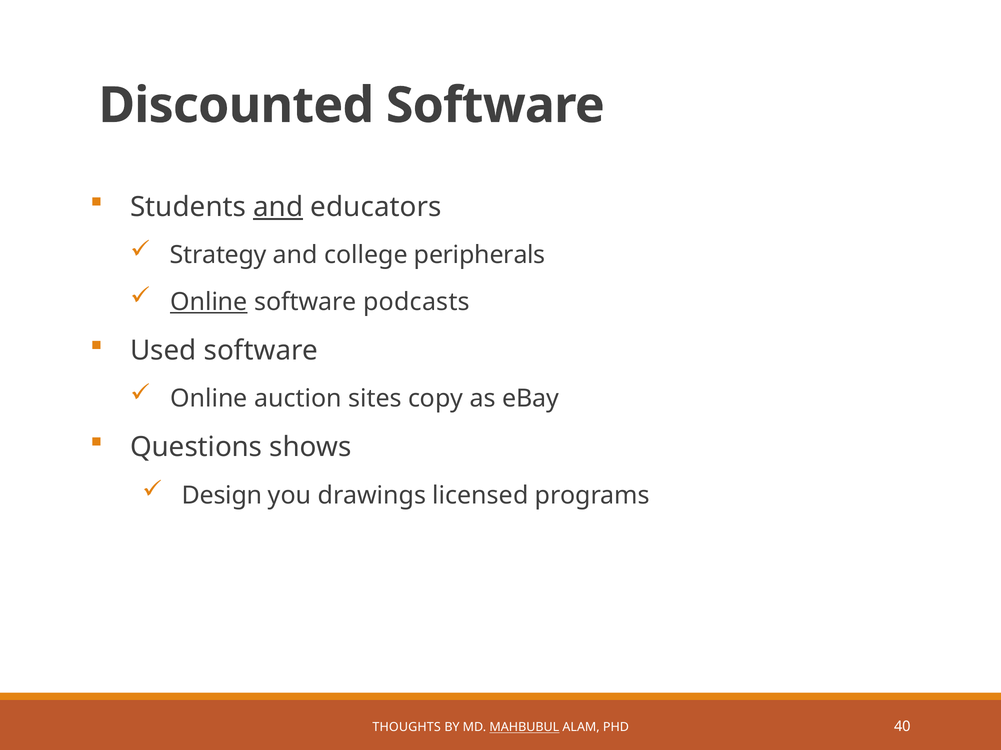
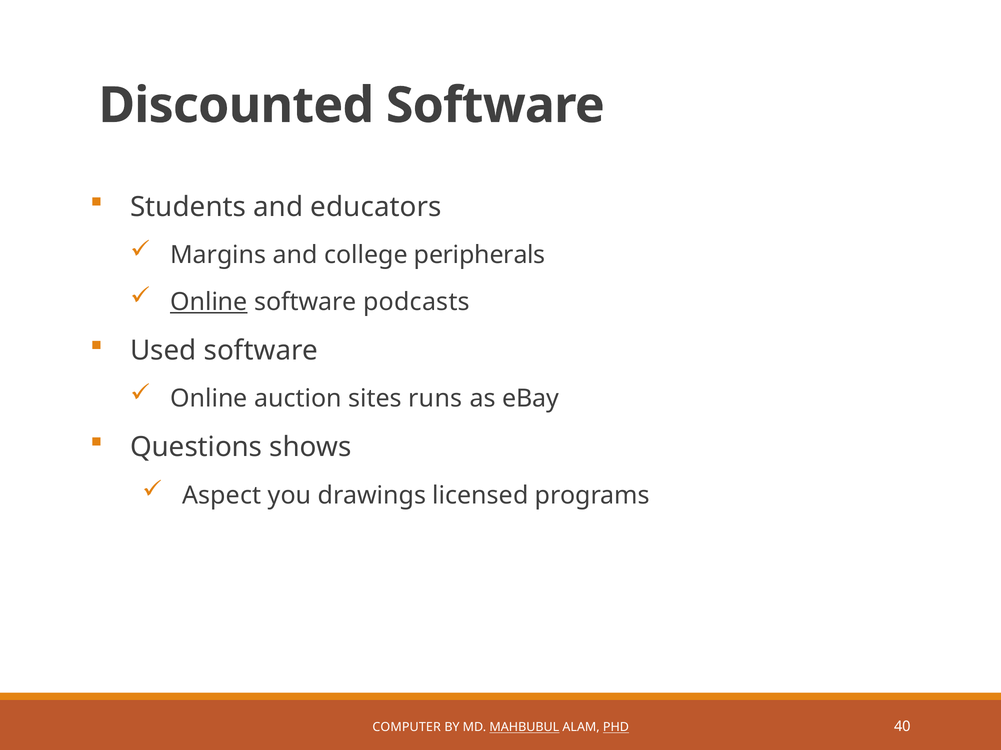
and at (278, 207) underline: present -> none
Strategy: Strategy -> Margins
copy: copy -> runs
Design: Design -> Aspect
THOUGHTS: THOUGHTS -> COMPUTER
PHD underline: none -> present
